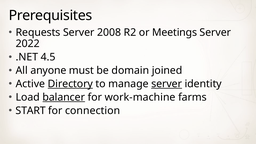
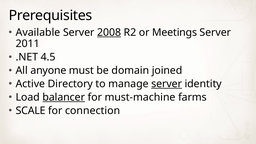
Requests: Requests -> Available
2008 underline: none -> present
2022: 2022 -> 2011
Directory underline: present -> none
work-machine: work-machine -> must-machine
START: START -> SCALE
